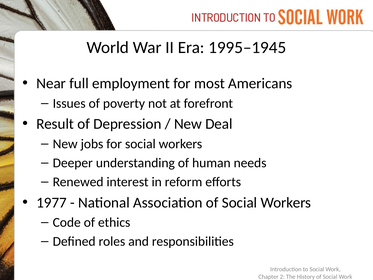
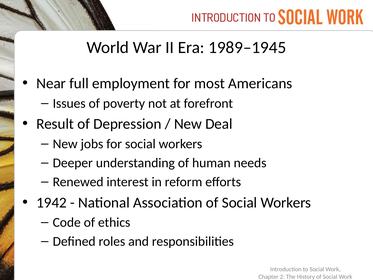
1995–1945: 1995–1945 -> 1989–1945
1977: 1977 -> 1942
